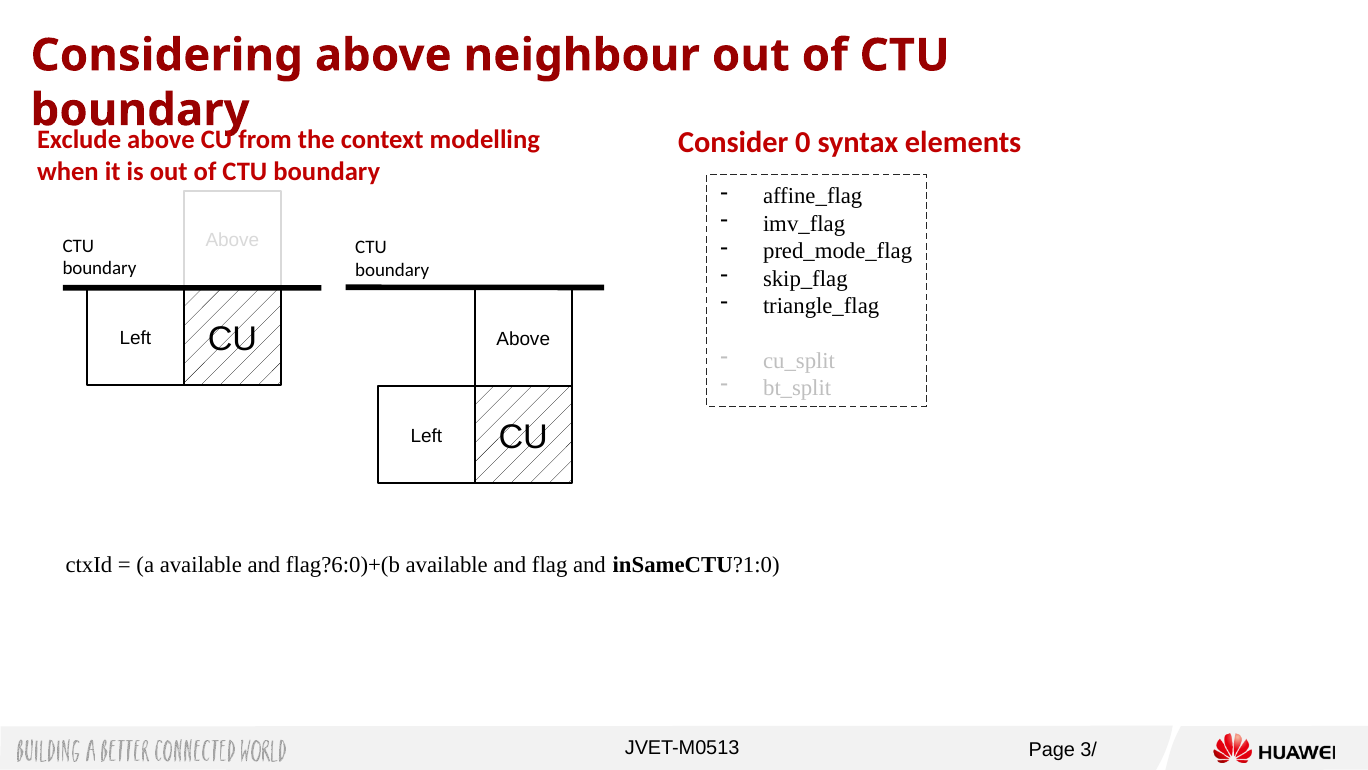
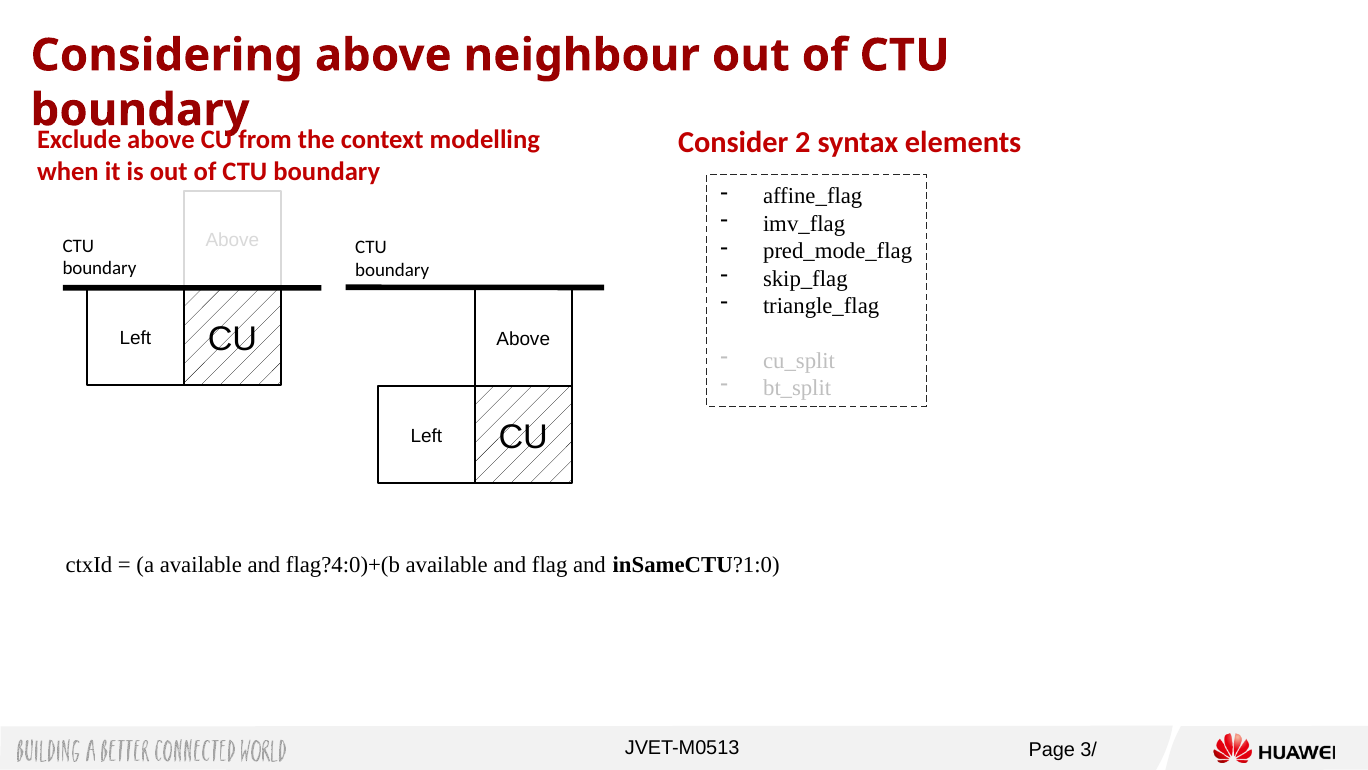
0: 0 -> 2
flag?6:0)+(b: flag?6:0)+(b -> flag?4:0)+(b
